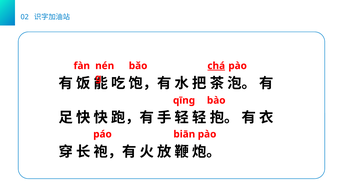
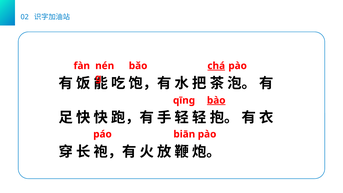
bào underline: none -> present
